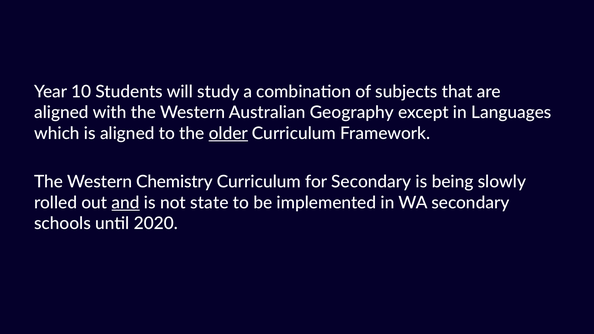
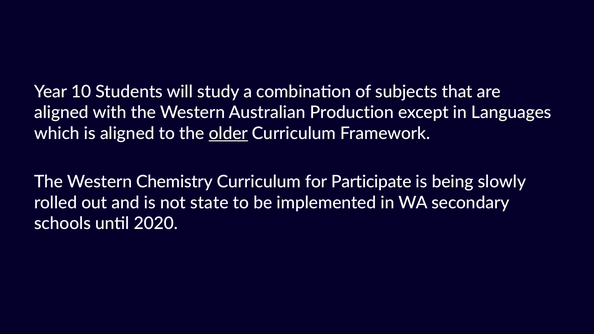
Geography: Geography -> Production
for Secondary: Secondary -> Participate
and underline: present -> none
